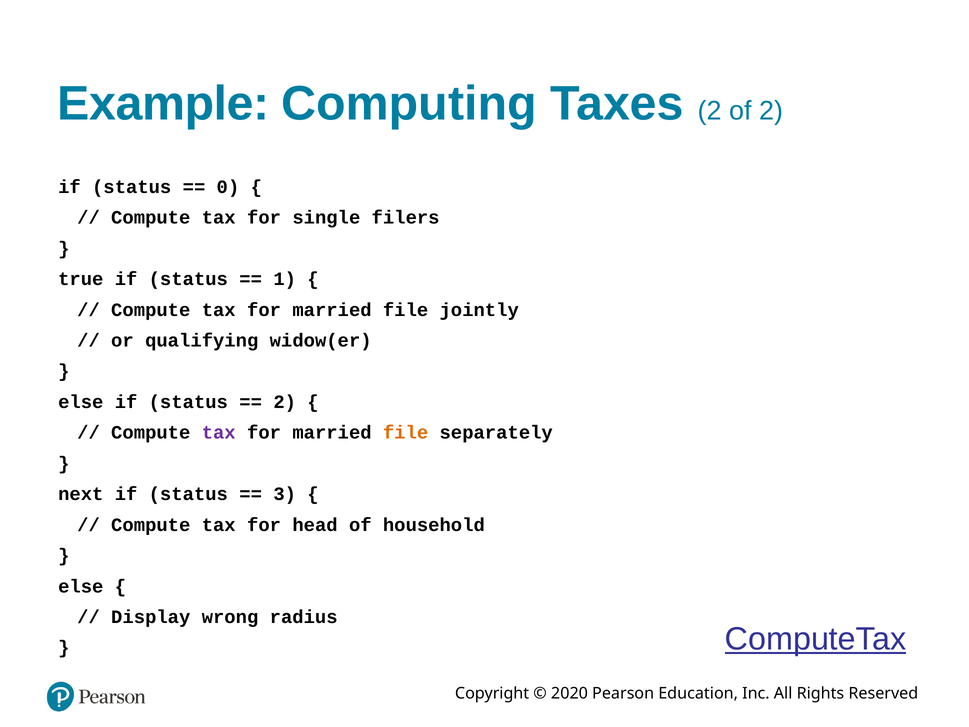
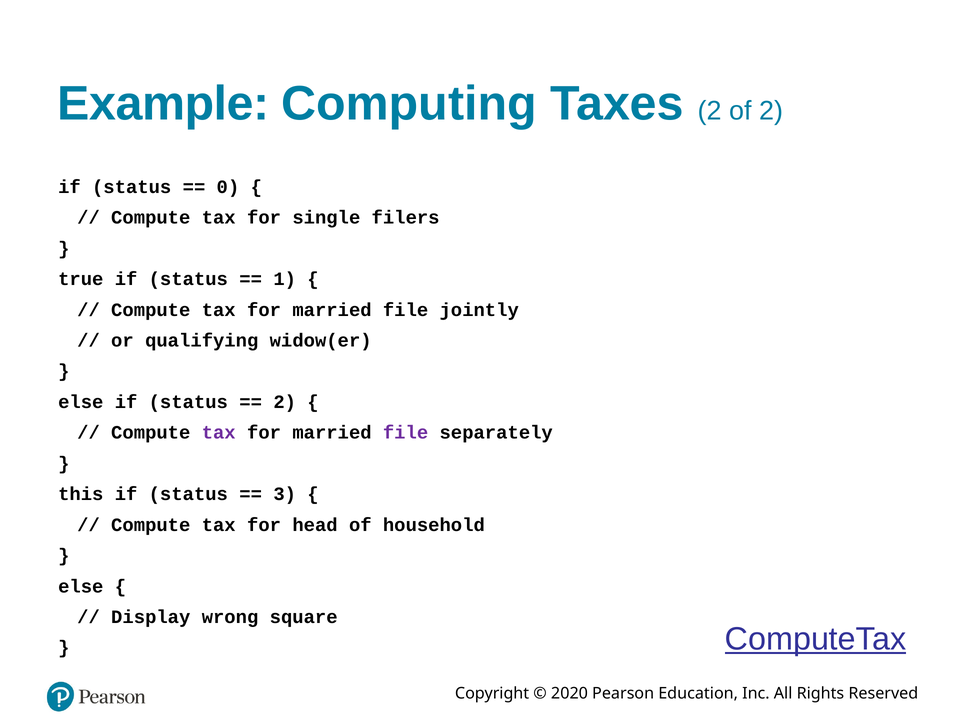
file at (406, 433) colour: orange -> purple
next: next -> this
radius: radius -> square
